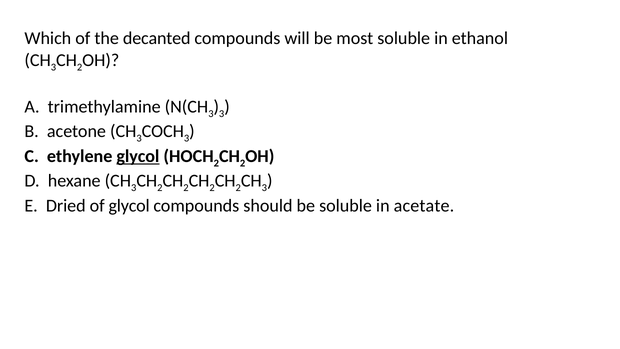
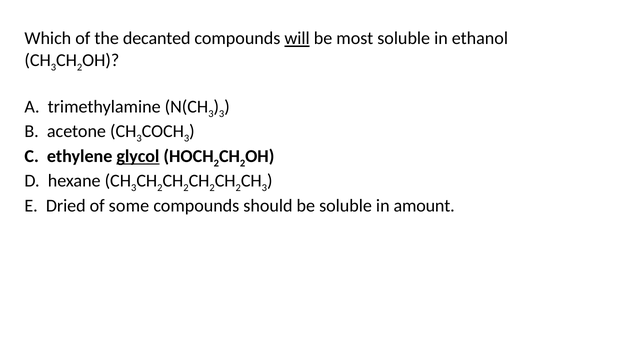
will underline: none -> present
of glycol: glycol -> some
acetate: acetate -> amount
